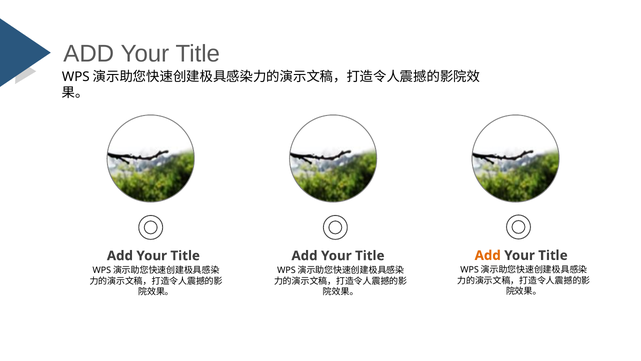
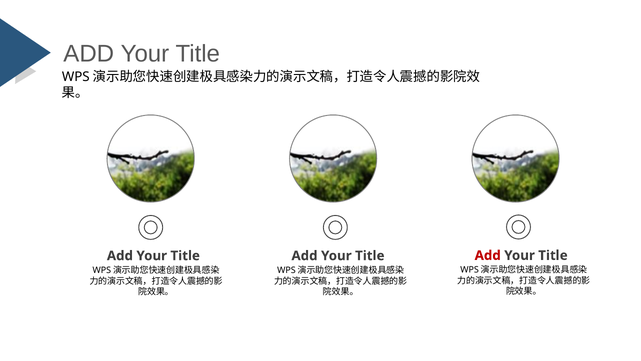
Add at (488, 255) colour: orange -> red
